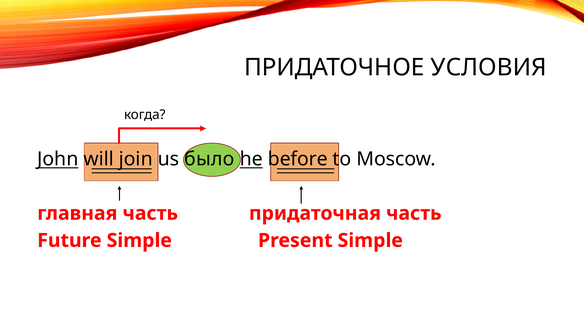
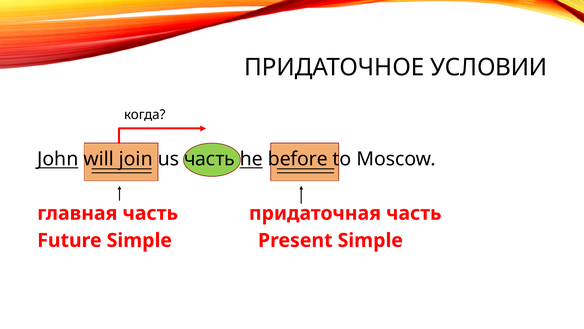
УСЛОВИЯ: УСЛОВИЯ -> УСЛОВИИ
us было: было -> часть
